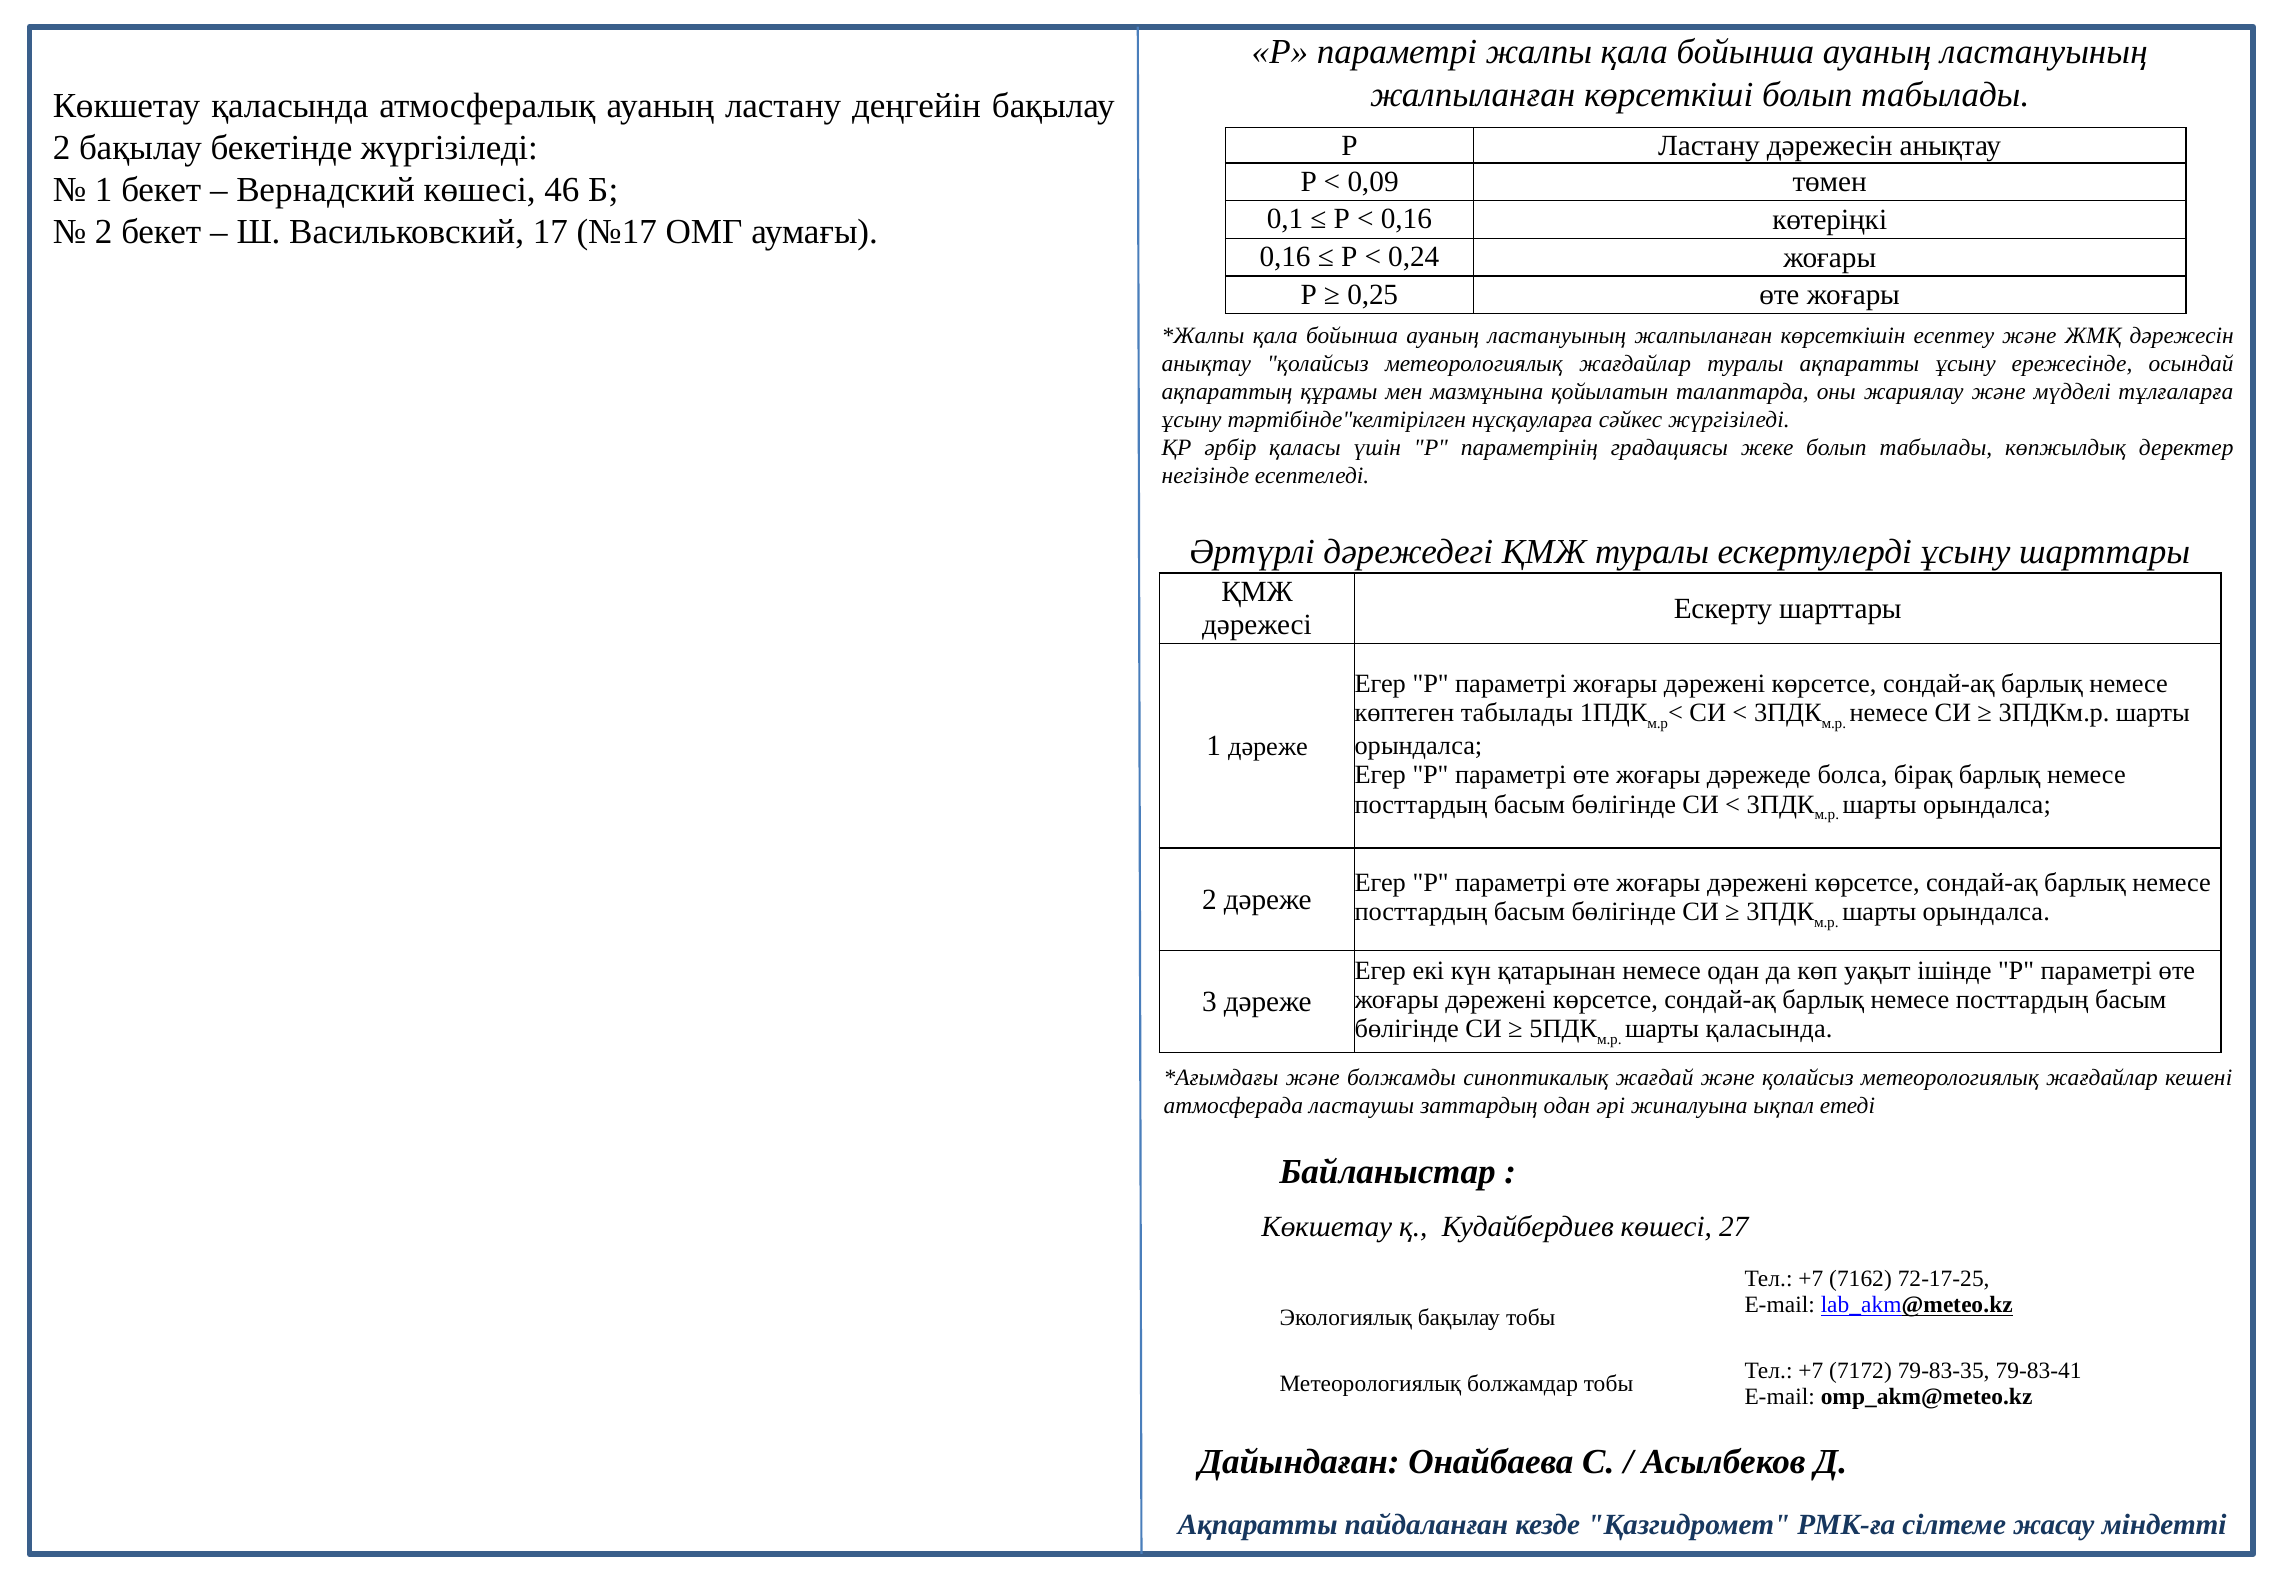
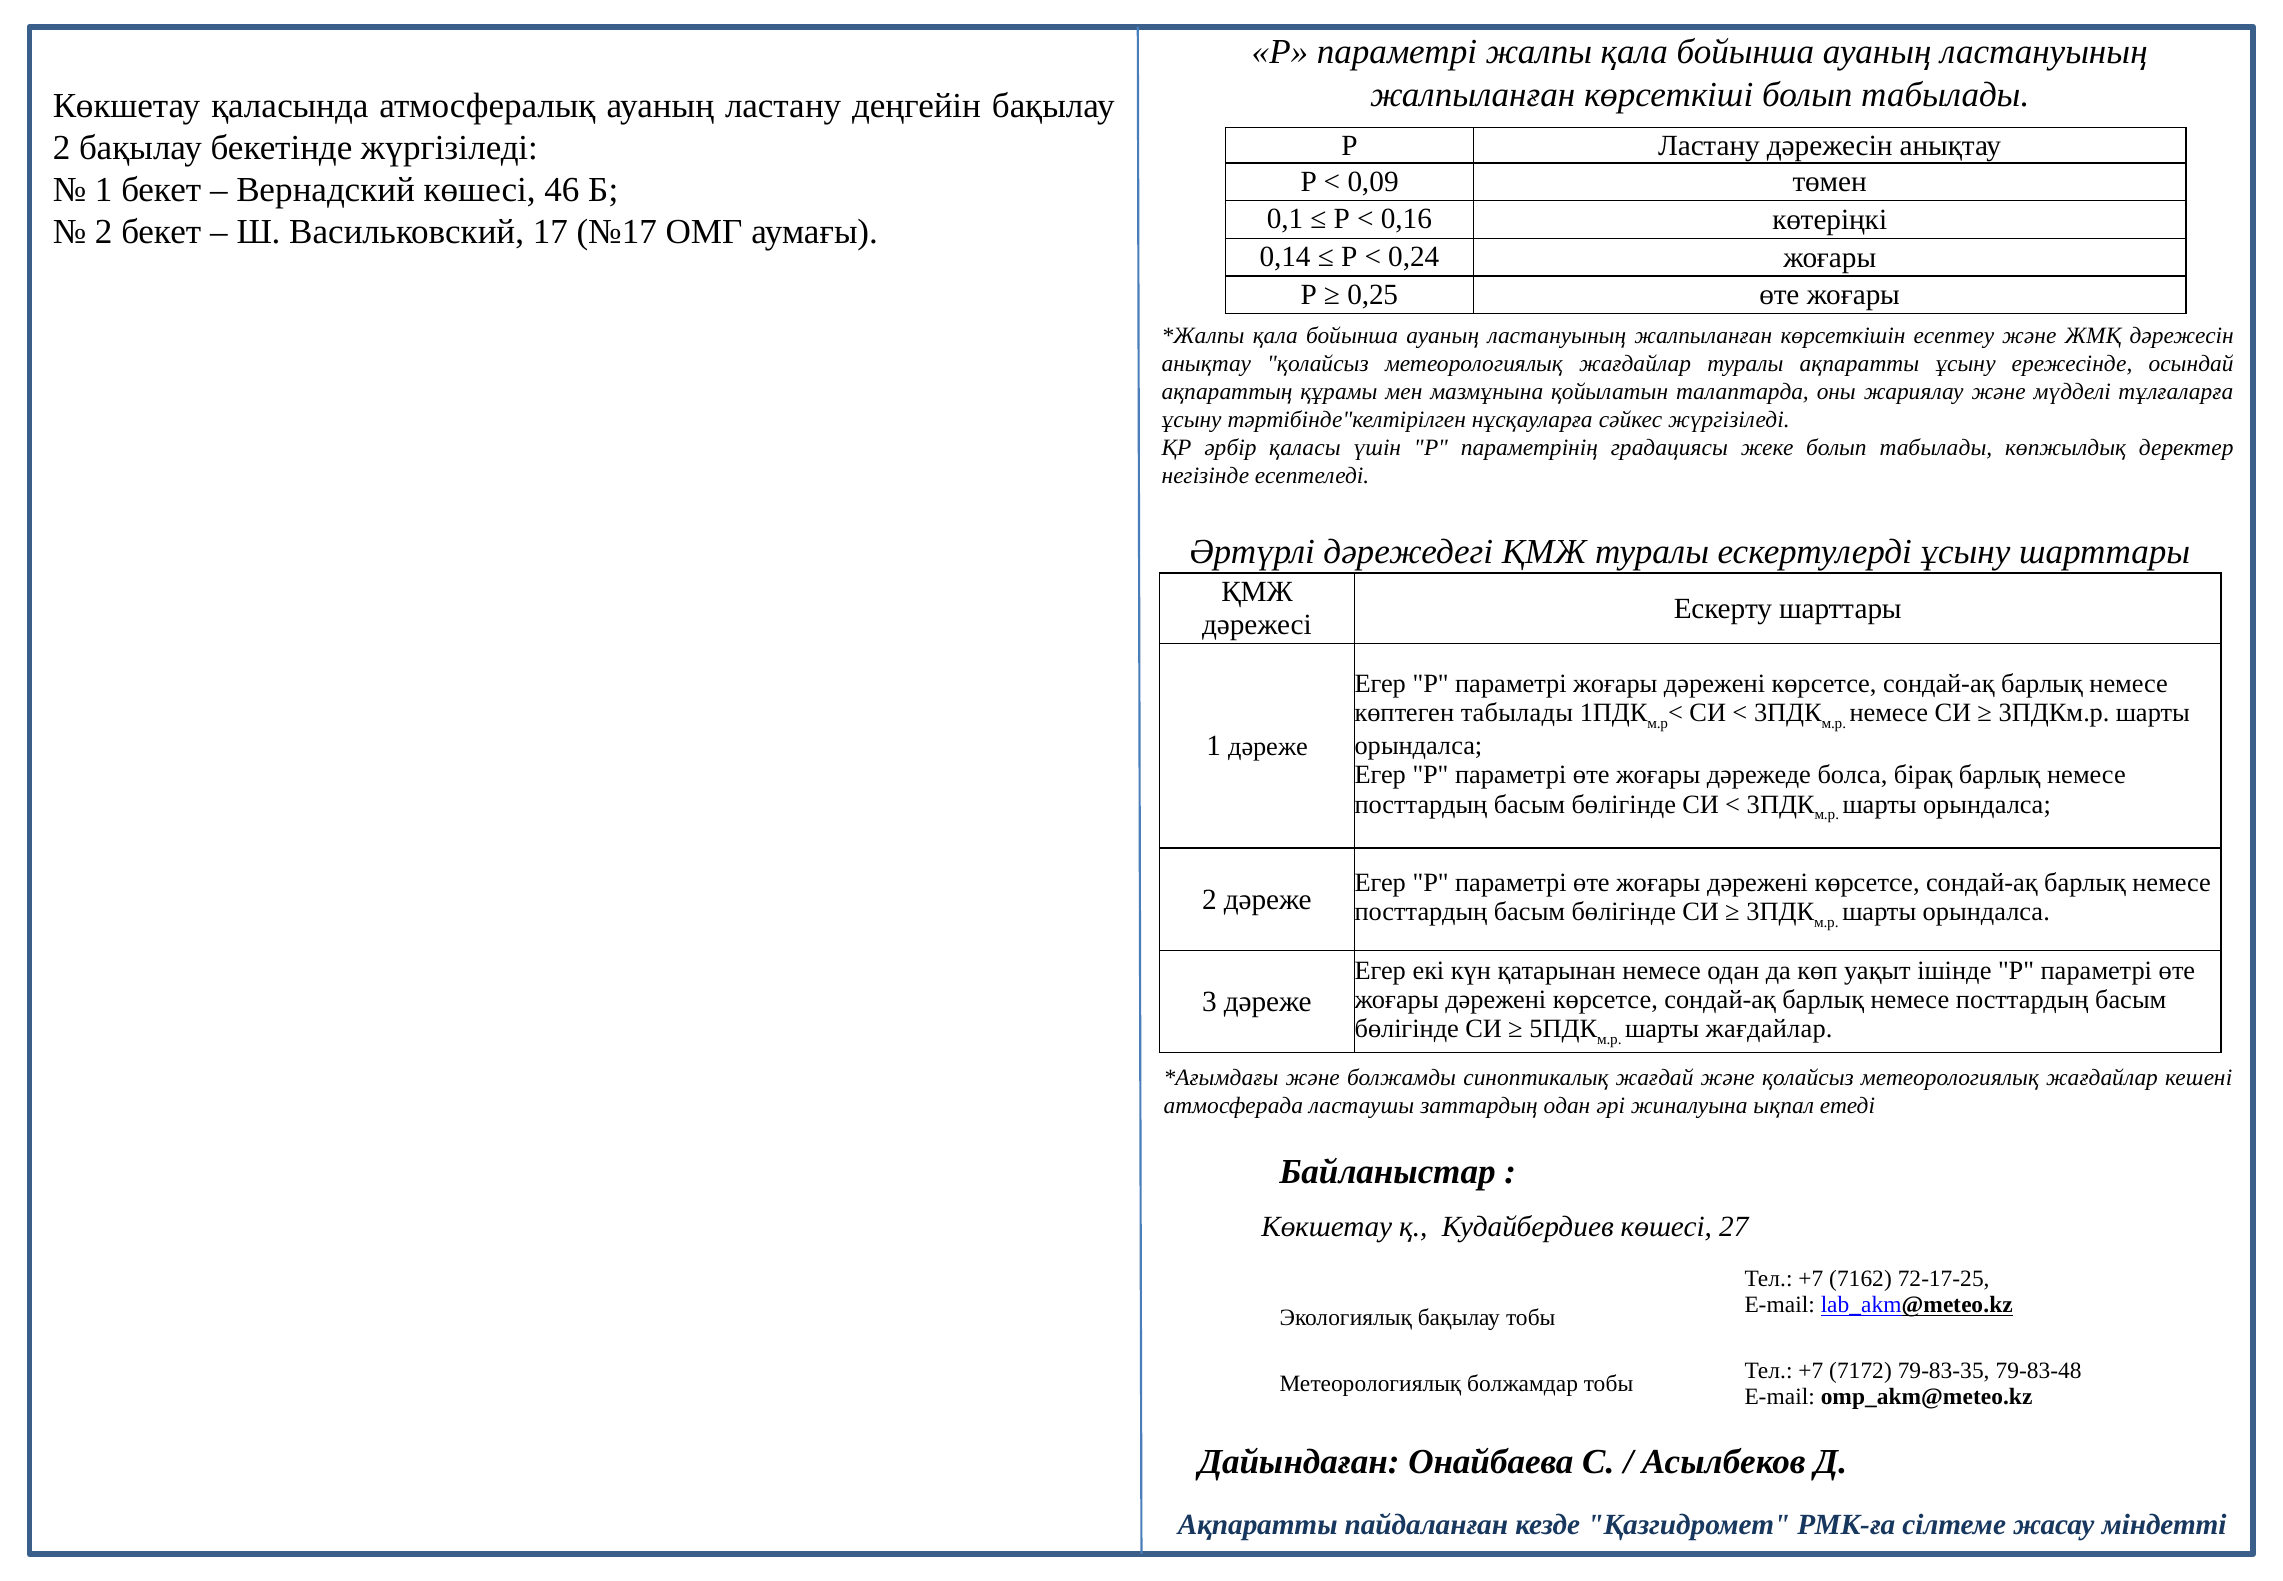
0,16 at (1285, 257): 0,16 -> 0,14
шарты қаласында: қаласында -> жағдайлар
79-83-41: 79-83-41 -> 79-83-48
